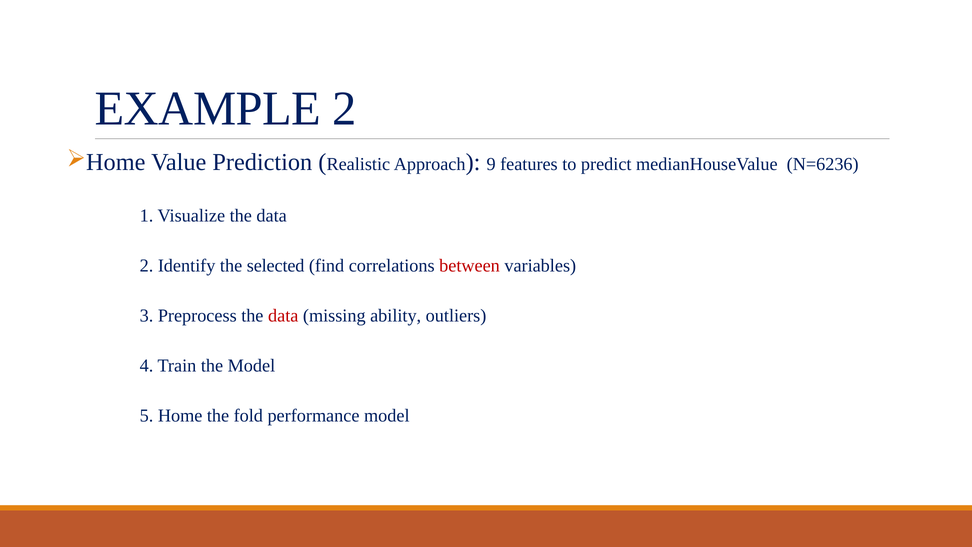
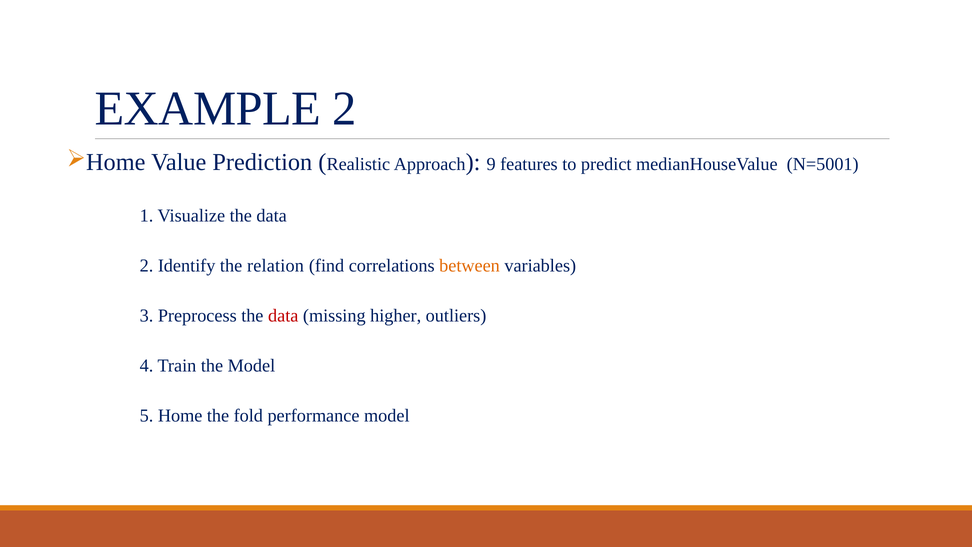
N=6236: N=6236 -> N=5001
selected: selected -> relation
between colour: red -> orange
ability: ability -> higher
